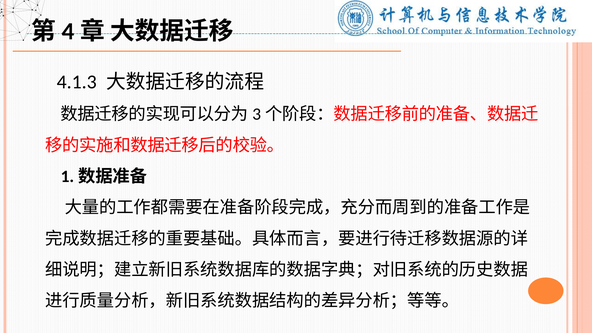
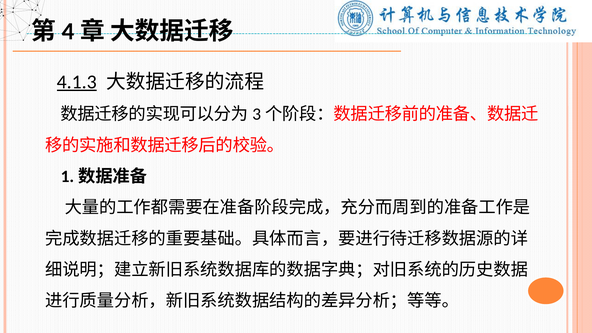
4.1.3 underline: none -> present
